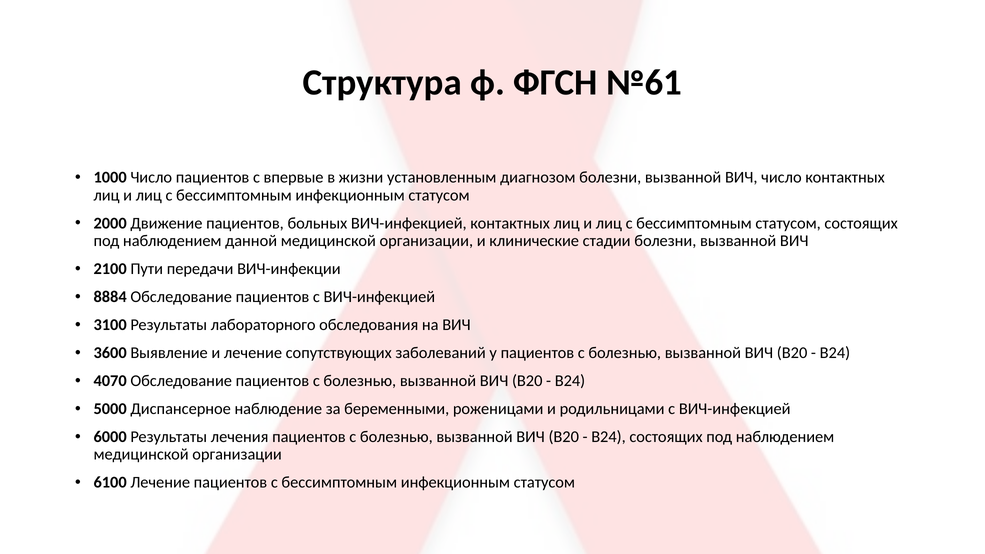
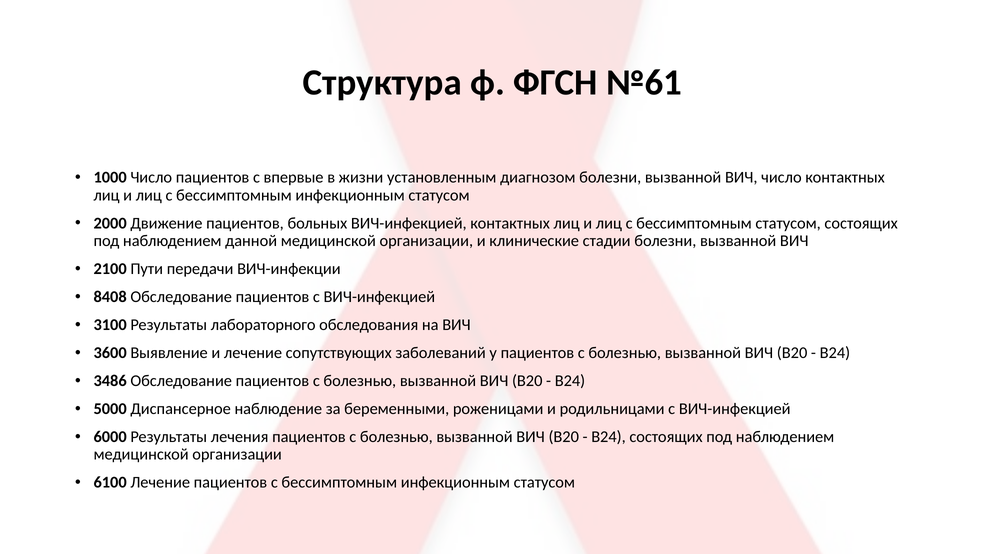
8884: 8884 -> 8408
4070: 4070 -> 3486
